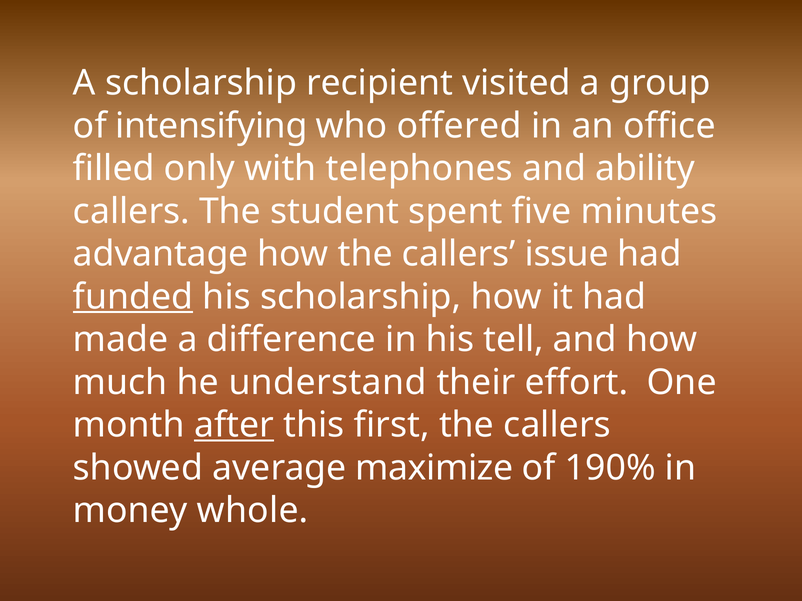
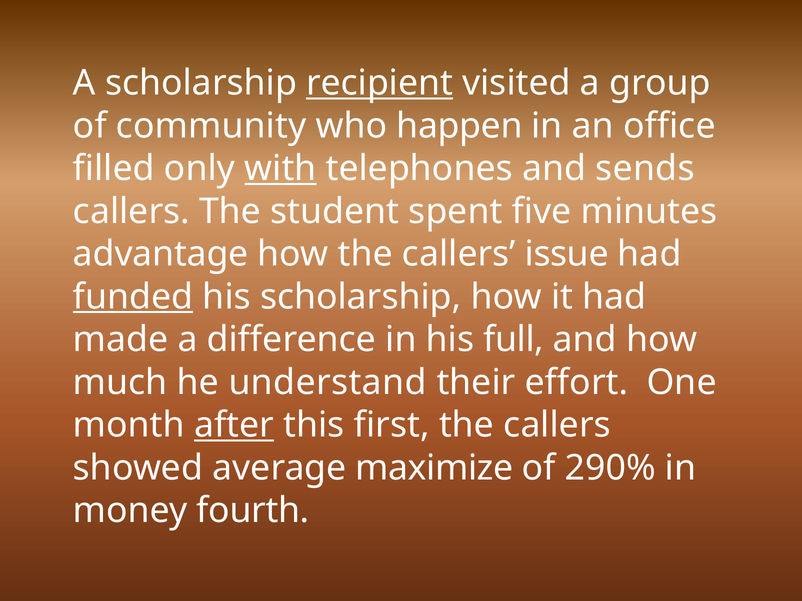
recipient underline: none -> present
intensifying: intensifying -> community
offered: offered -> happen
with underline: none -> present
ability: ability -> sends
tell: tell -> full
190%: 190% -> 290%
whole: whole -> fourth
